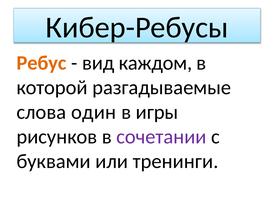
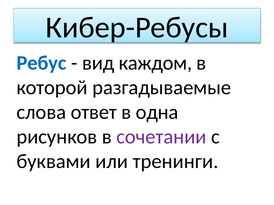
Ребус colour: orange -> blue
один: один -> ответ
игры: игры -> одна
